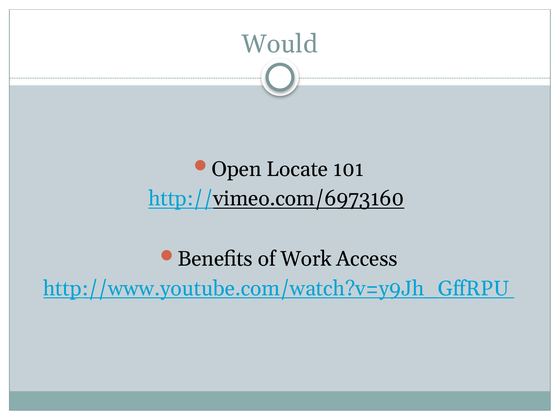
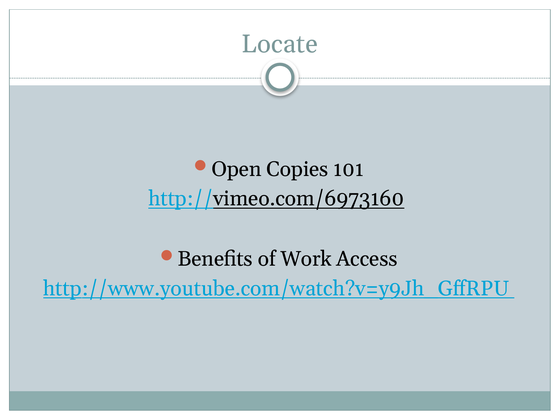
Would: Would -> Locate
Locate: Locate -> Copies
